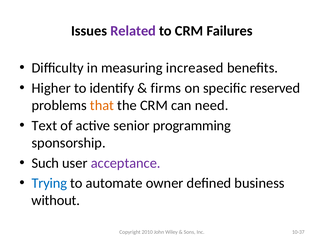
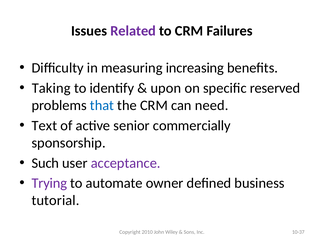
increased: increased -> increasing
Higher: Higher -> Taking
firms: firms -> upon
that colour: orange -> blue
programming: programming -> commercially
Trying colour: blue -> purple
without: without -> tutorial
